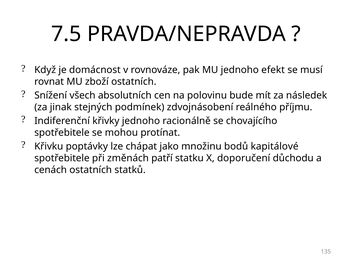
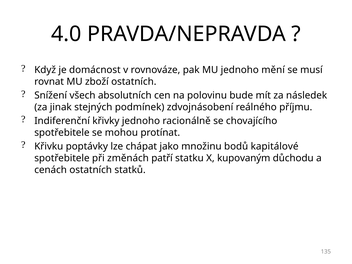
7.5: 7.5 -> 4.0
efekt: efekt -> mění
doporučení: doporučení -> kupovaným
